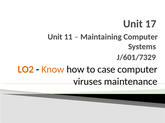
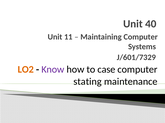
17: 17 -> 40
Know colour: orange -> purple
viruses: viruses -> stating
